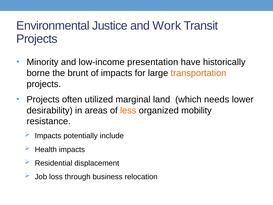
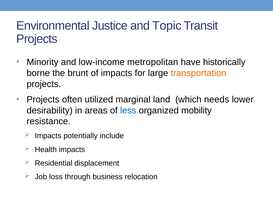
Work: Work -> Topic
presentation: presentation -> metropolitan
less colour: orange -> blue
